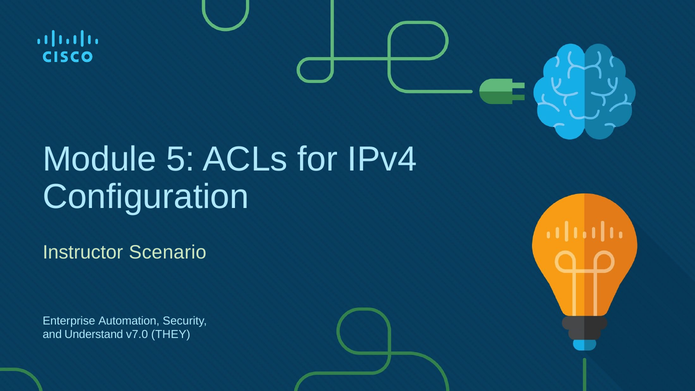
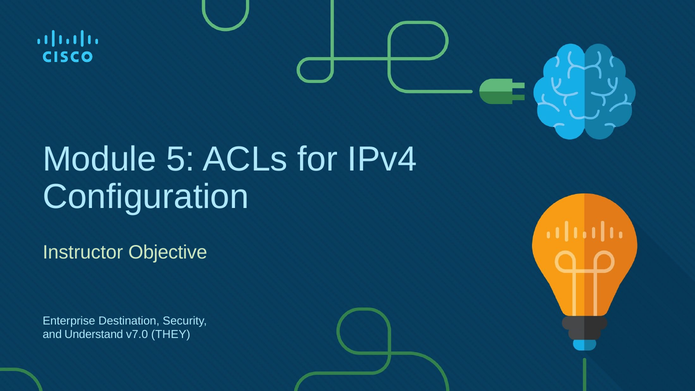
Scenario: Scenario -> Objective
Automation: Automation -> Destination
